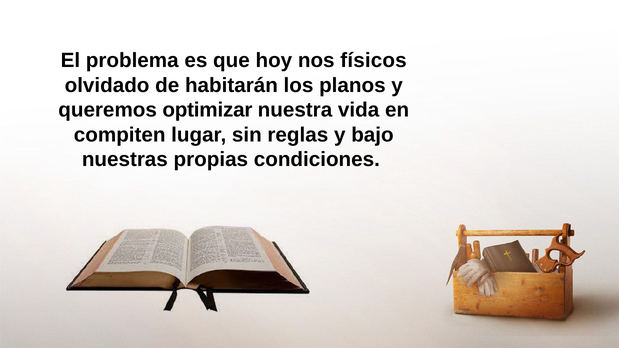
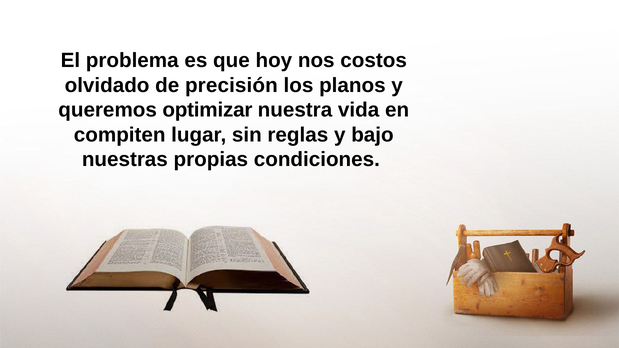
físicos: físicos -> costos
habitarán: habitarán -> precisión
